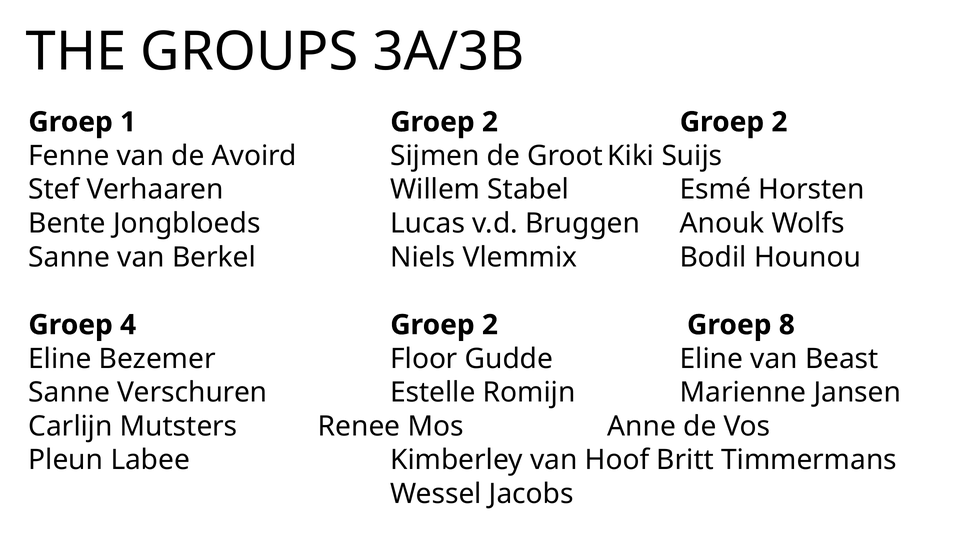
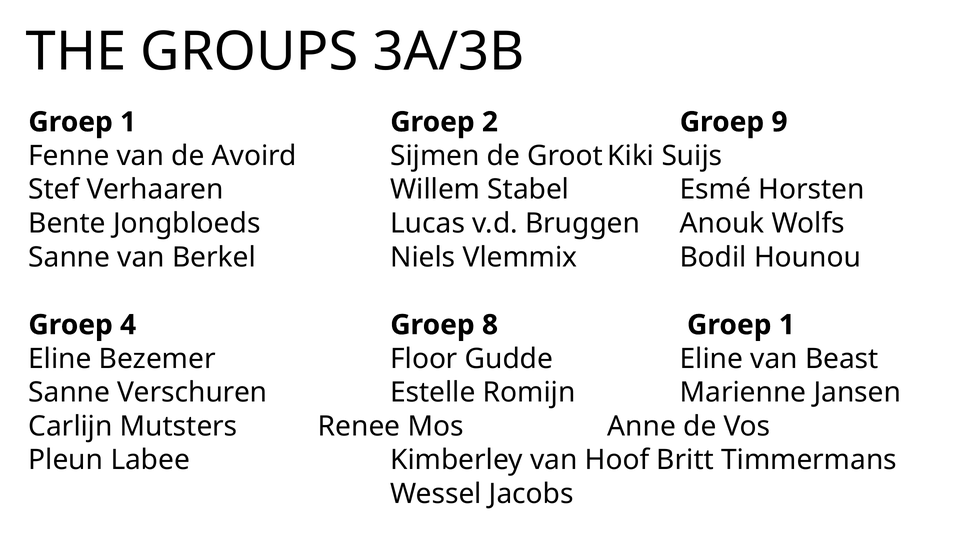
2 Groep 2: 2 -> 9
4 Groep 2: 2 -> 8
8 at (787, 325): 8 -> 1
